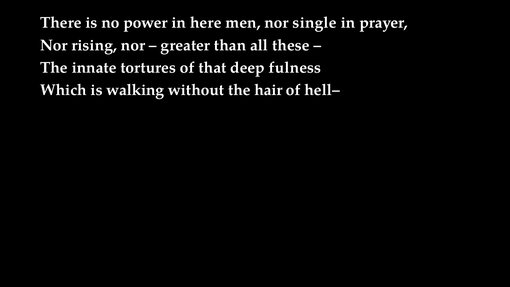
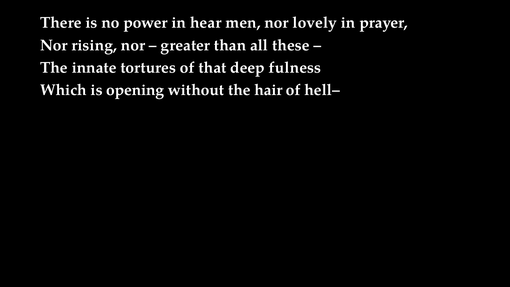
here: here -> hear
single: single -> lovely
walking: walking -> opening
